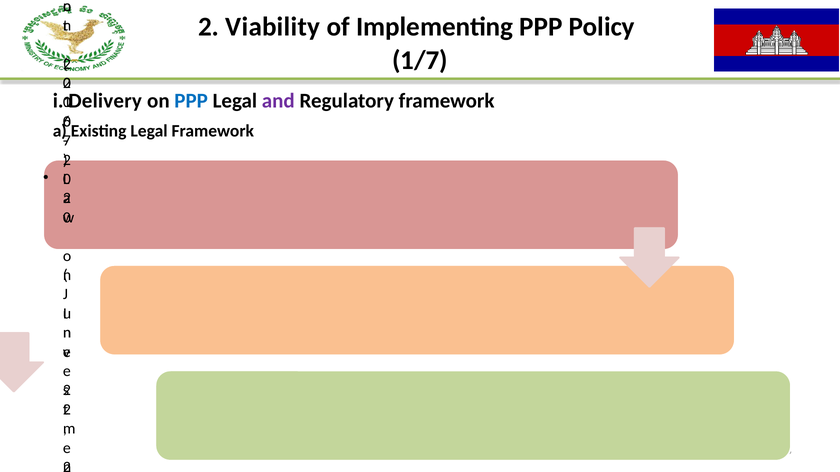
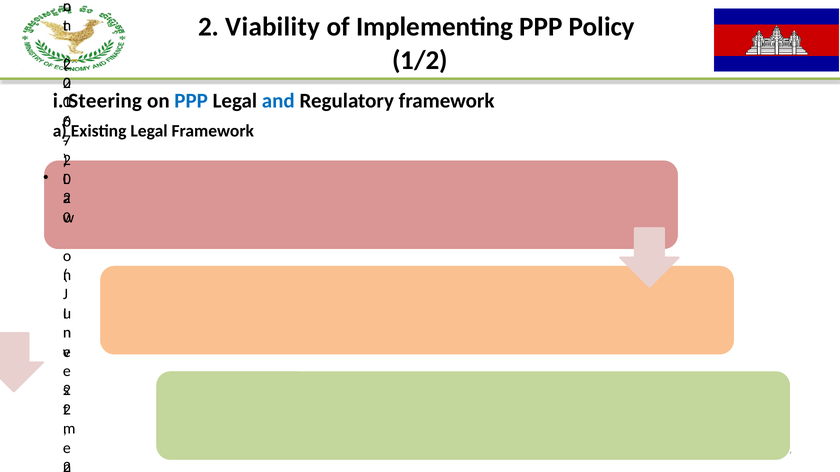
1/7: 1/7 -> 1/2
Delivery: Delivery -> Steering
and colour: purple -> blue
